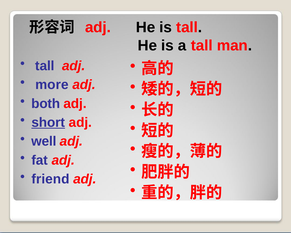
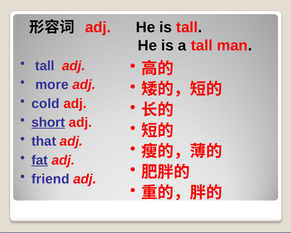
both: both -> cold
well: well -> that
fat underline: none -> present
